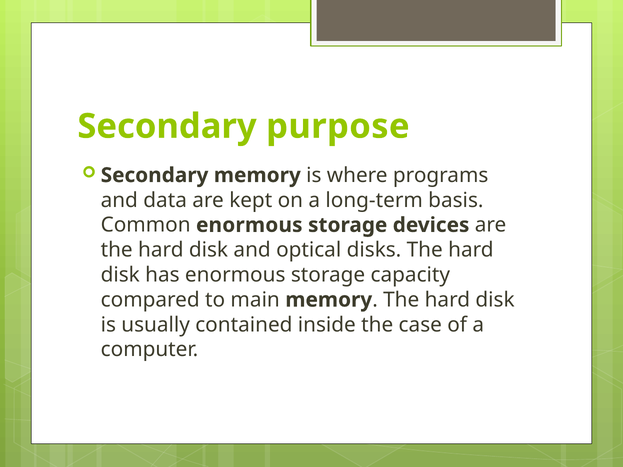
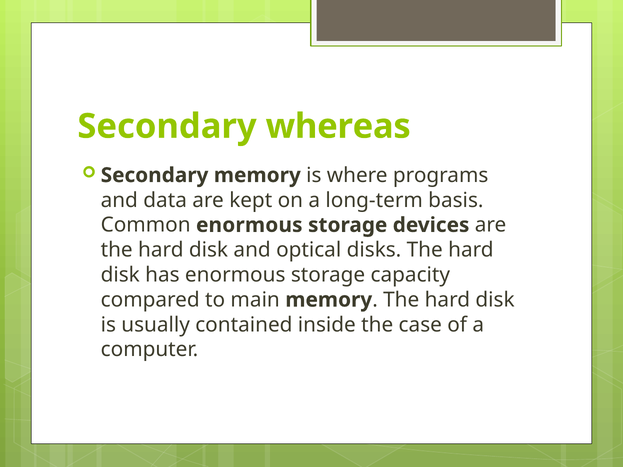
purpose: purpose -> whereas
